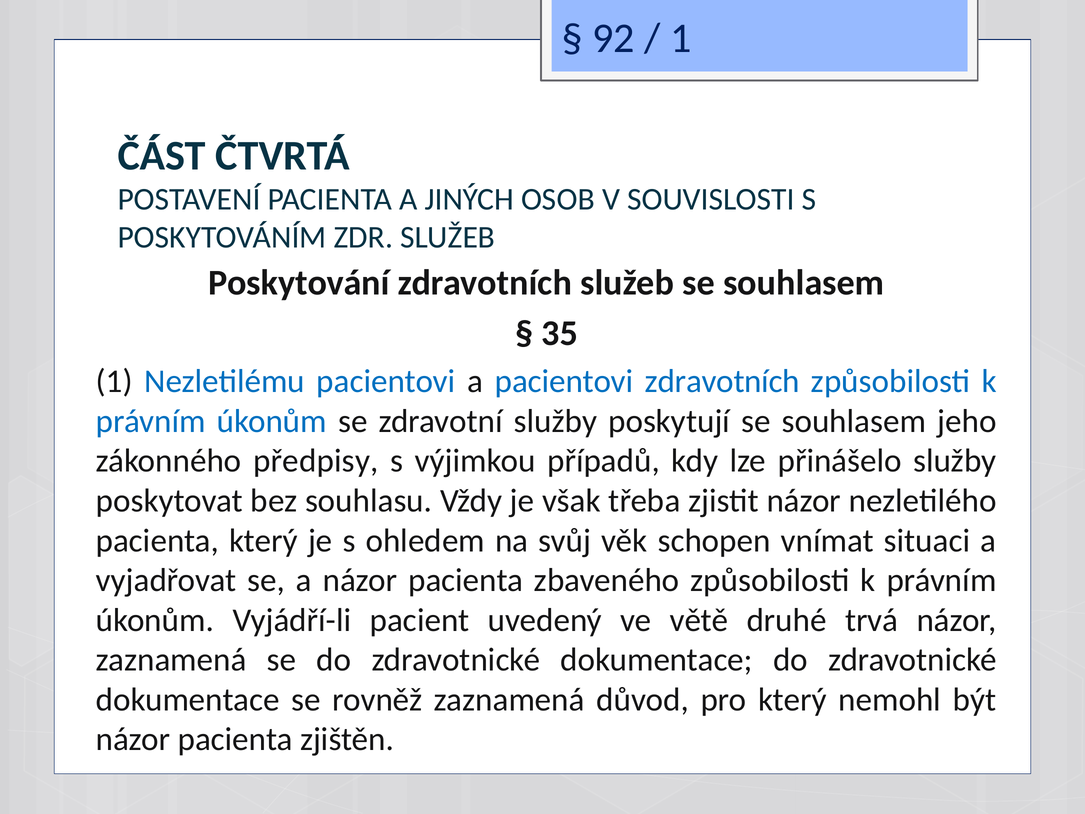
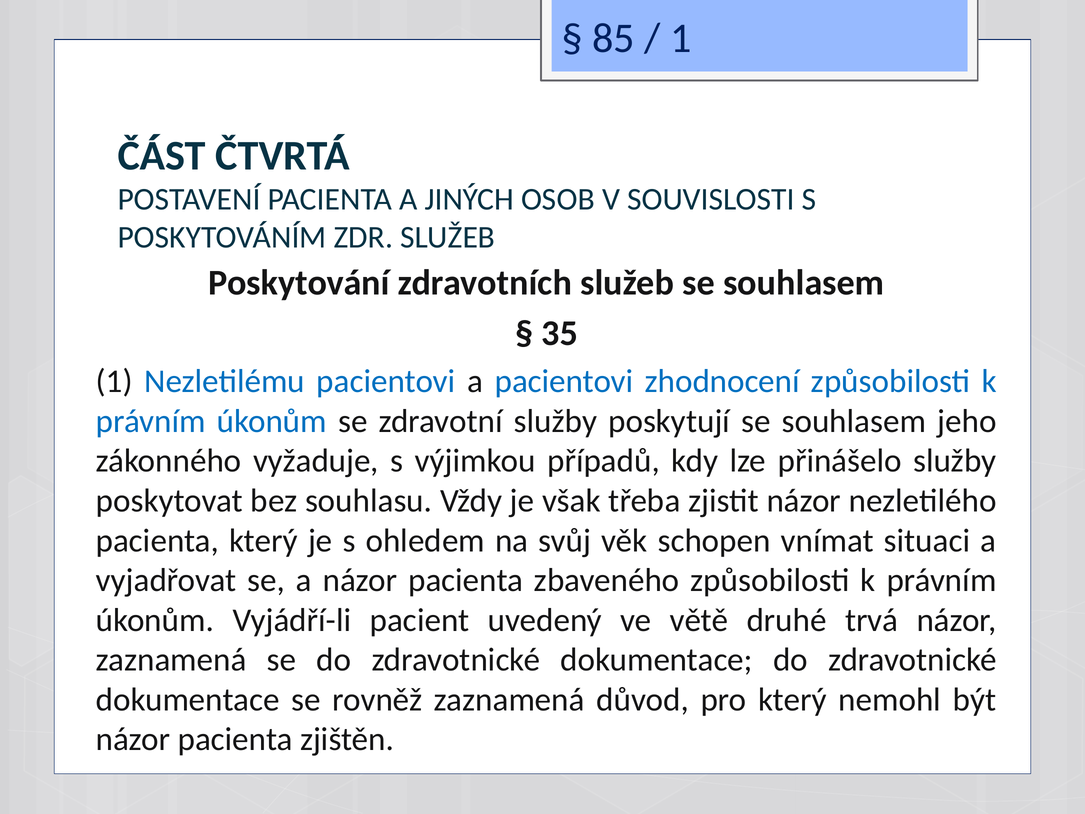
92: 92 -> 85
pacientovi zdravotních: zdravotních -> zhodnocení
předpisy: předpisy -> vyžaduje
